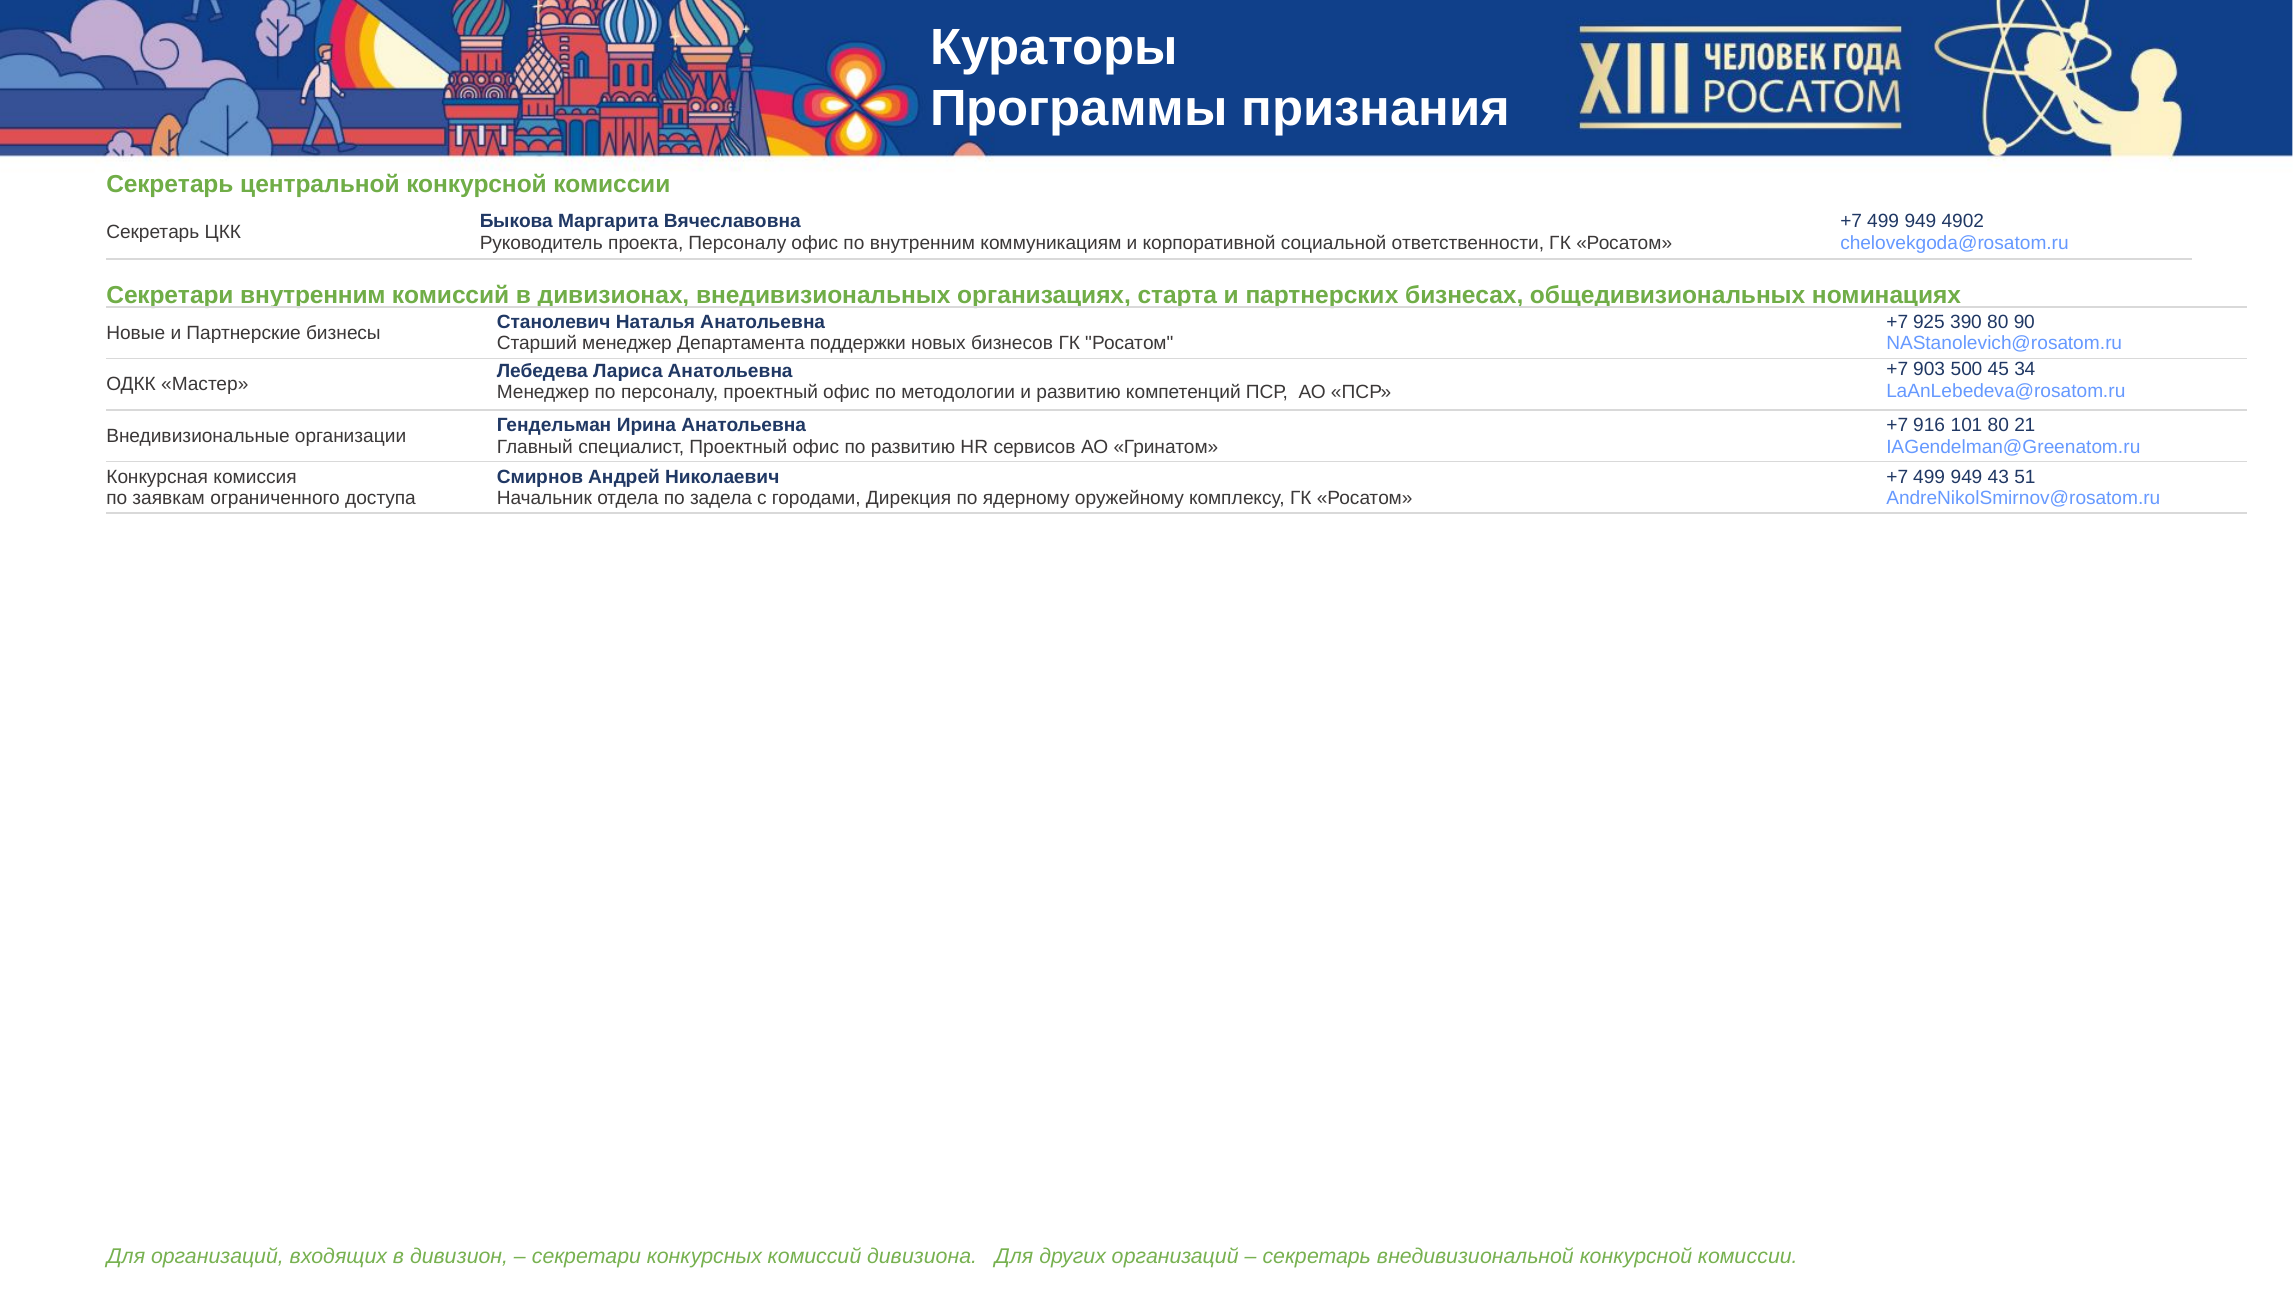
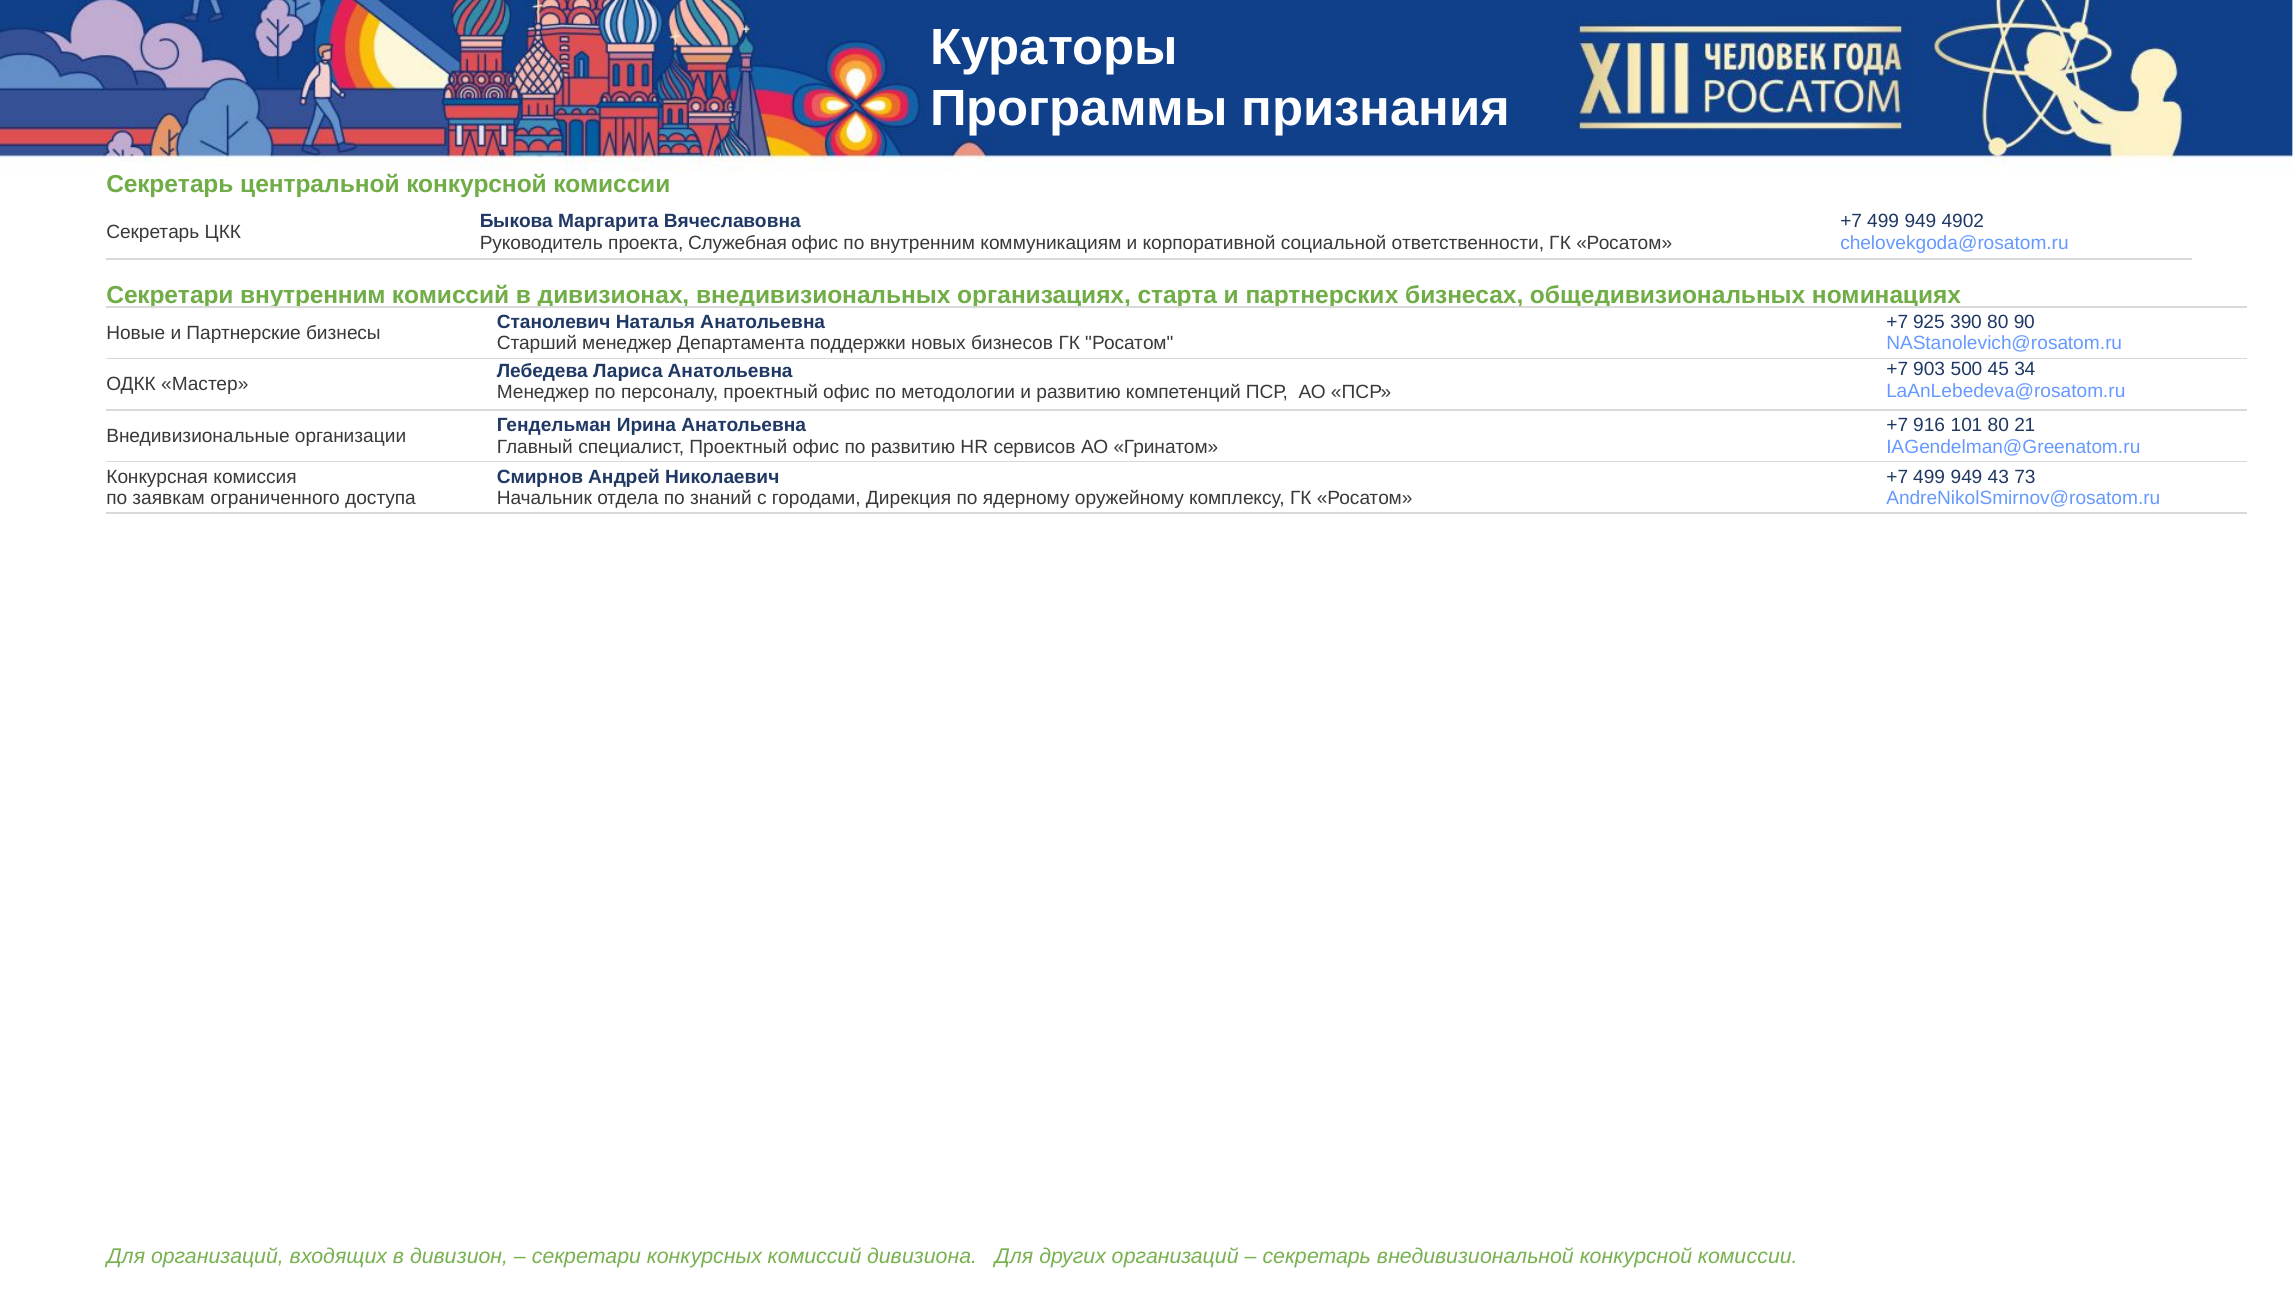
проекта Персоналу: Персоналу -> Служебная
51: 51 -> 73
задела: задела -> знаний
